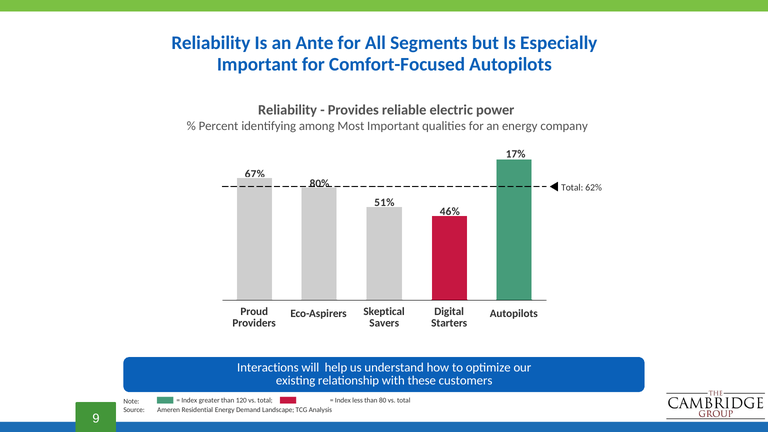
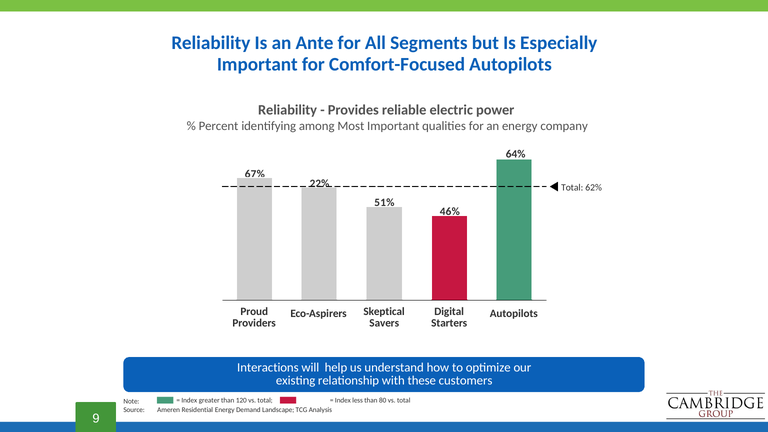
17%: 17% -> 64%
80%: 80% -> 22%
